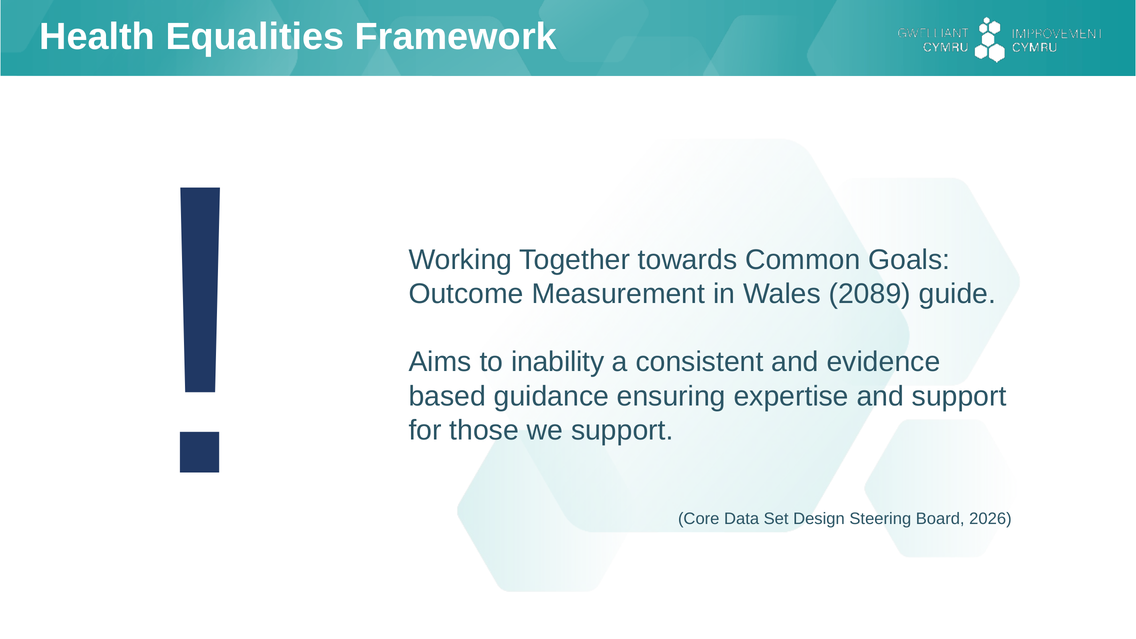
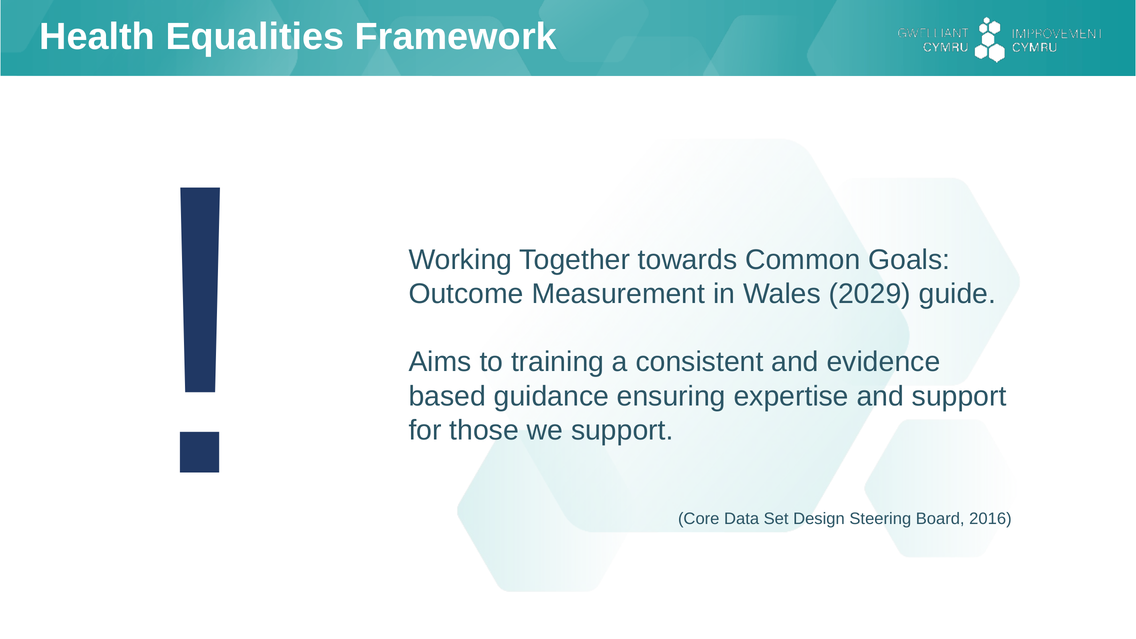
2089: 2089 -> 2029
inability: inability -> training
2026: 2026 -> 2016
